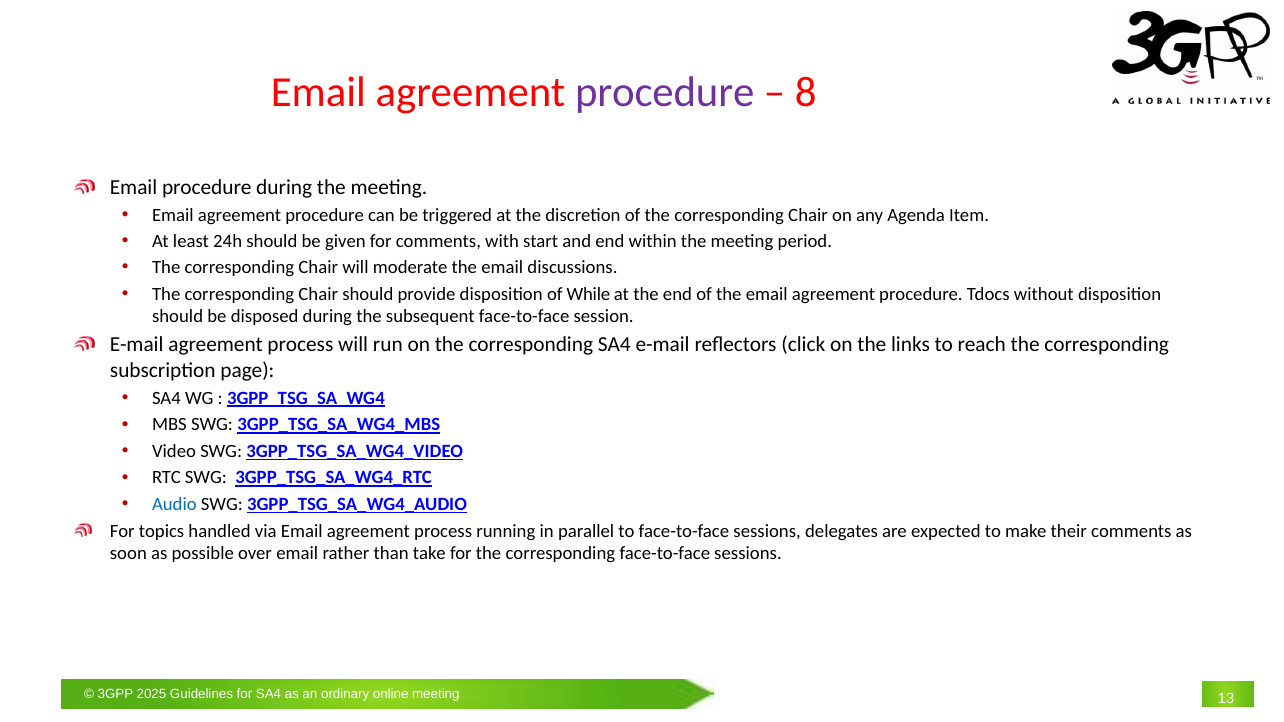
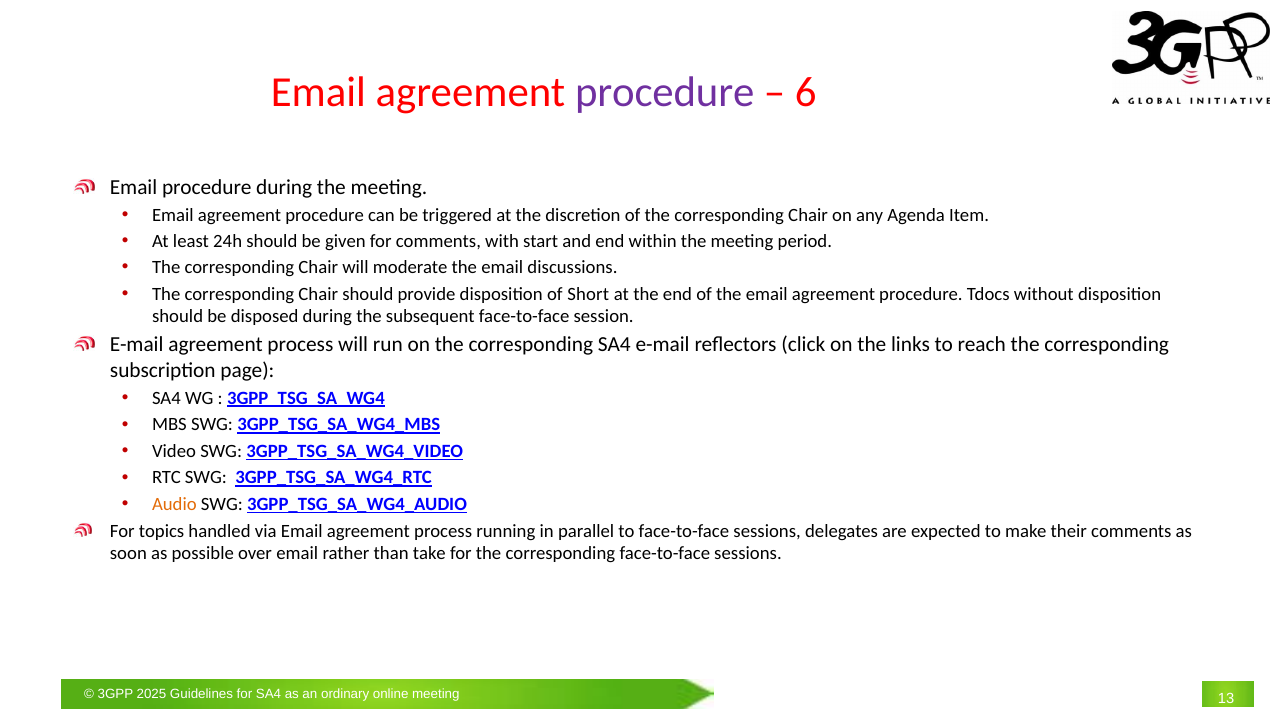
8: 8 -> 6
While: While -> Short
Audio colour: blue -> orange
